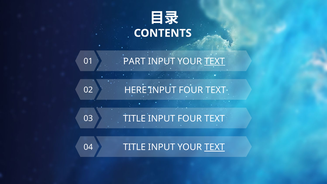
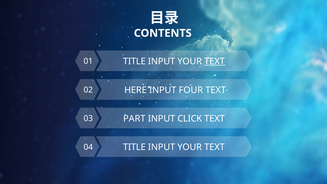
PART at (134, 61): PART -> TITLE
TITLE at (134, 119): TITLE -> PART
FOUR at (190, 119): FOUR -> CLICK
TEXT at (215, 147) underline: present -> none
